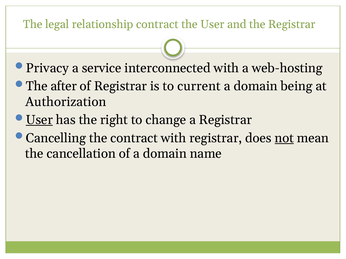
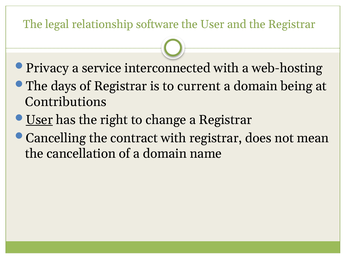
relationship contract: contract -> software
after: after -> days
Authorization: Authorization -> Contributions
not underline: present -> none
